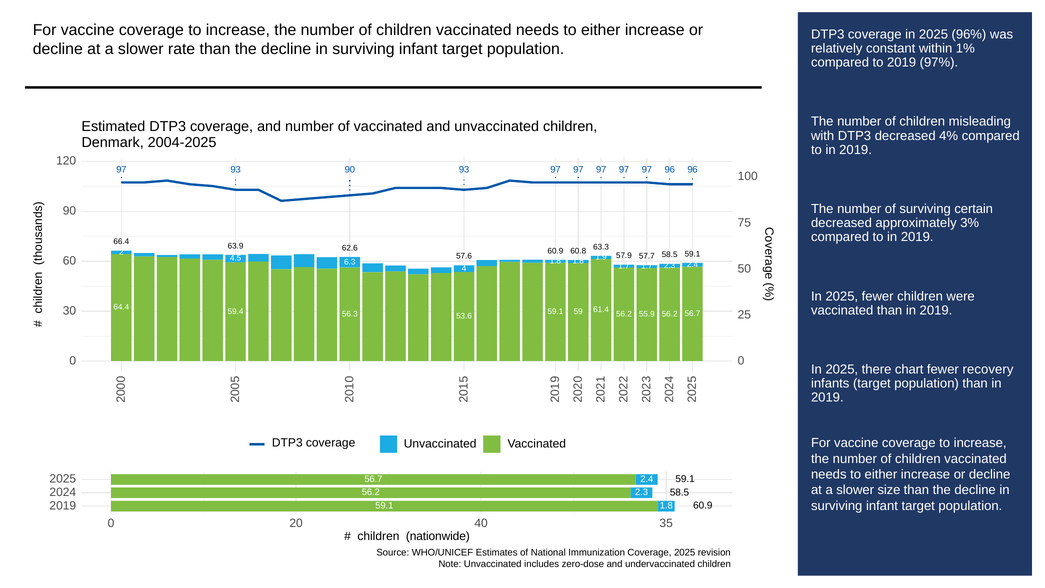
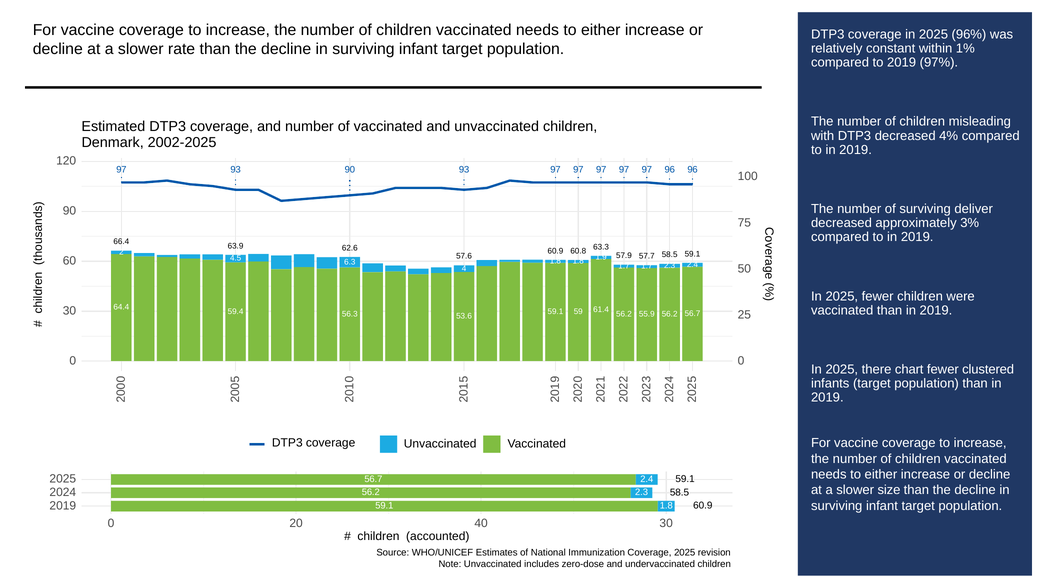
2004-2025: 2004-2025 -> 2002-2025
certain: certain -> deliver
recovery: recovery -> clustered
40 35: 35 -> 30
nationwide: nationwide -> accounted
